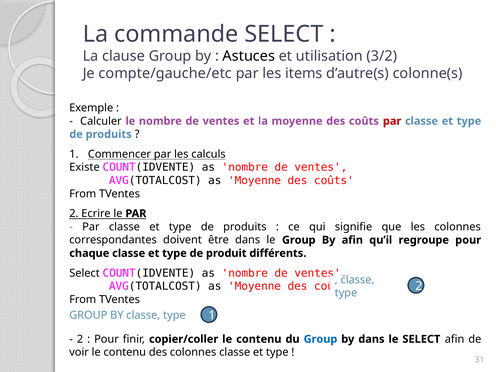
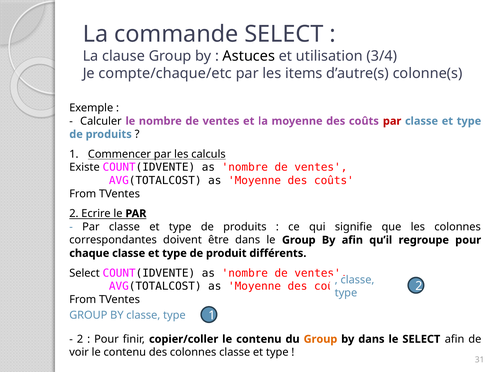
3/2: 3/2 -> 3/4
compte/gauche/etc: compte/gauche/etc -> compte/chaque/etc
Group at (320, 339) colour: blue -> orange
